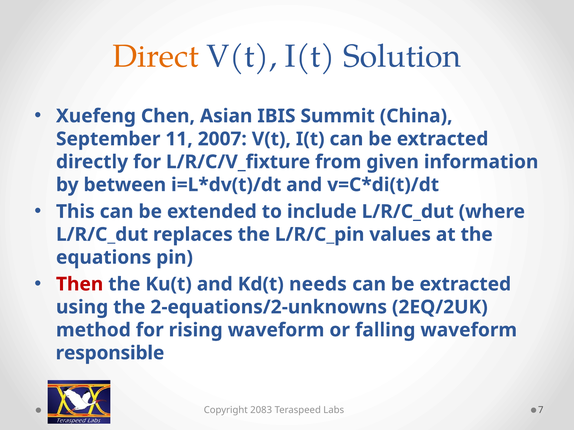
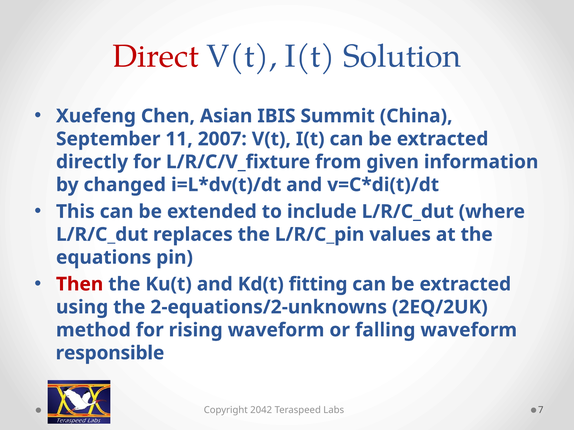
Direct colour: orange -> red
between: between -> changed
needs: needs -> fitting
2083: 2083 -> 2042
